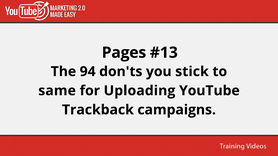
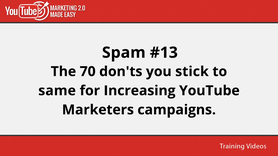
Pages: Pages -> Spam
94: 94 -> 70
Uploading: Uploading -> Increasing
Trackback: Trackback -> Marketers
